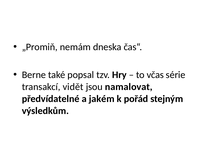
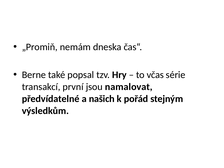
vidět: vidět -> první
jakém: jakém -> našich
